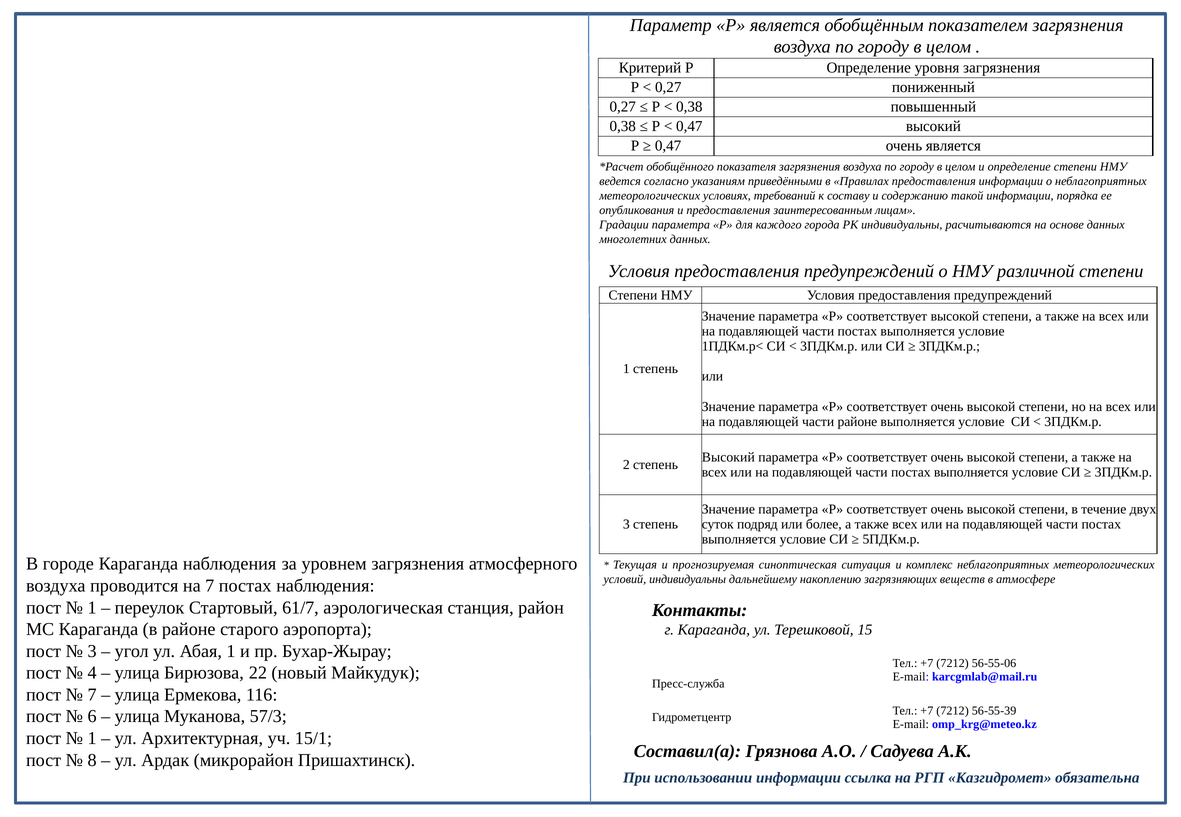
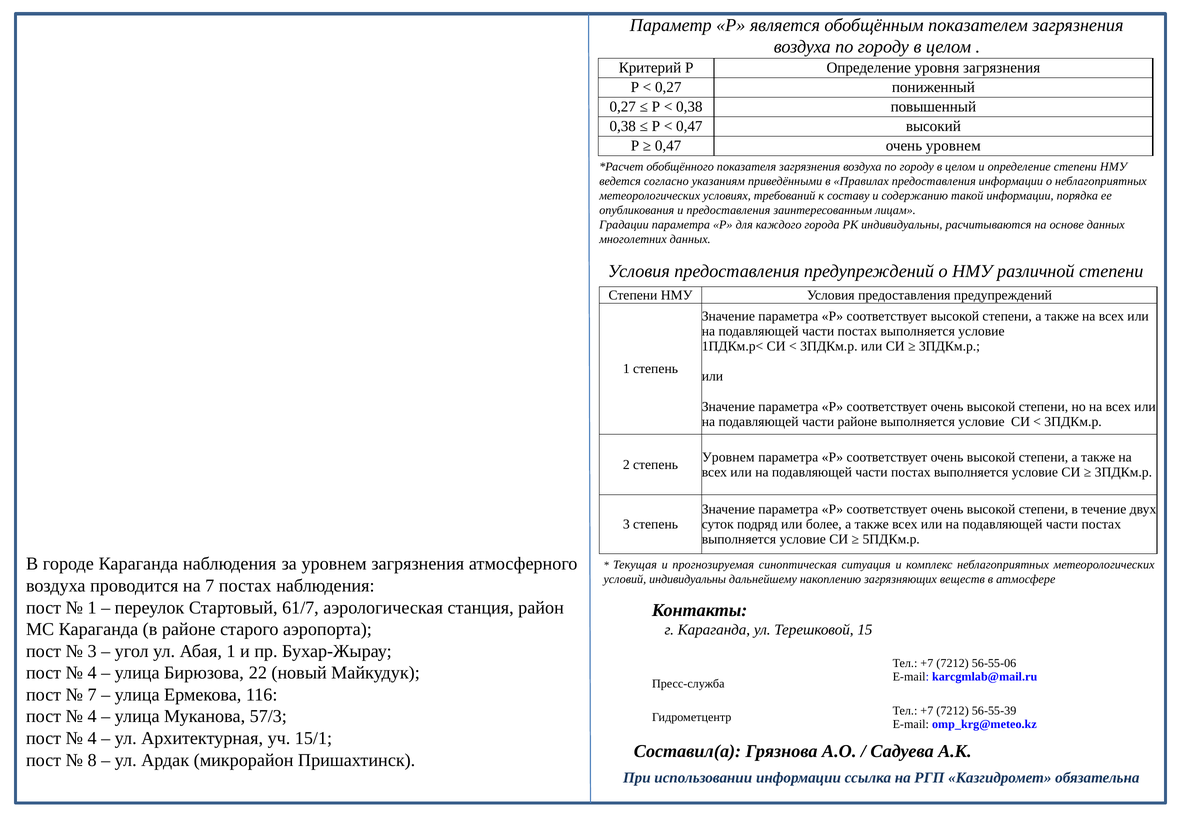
очень является: является -> уровнем
Высокий at (728, 457): Высокий -> Уровнем
6 at (92, 717): 6 -> 4
1 at (92, 739): 1 -> 4
